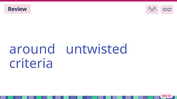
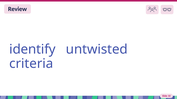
around: around -> identify
